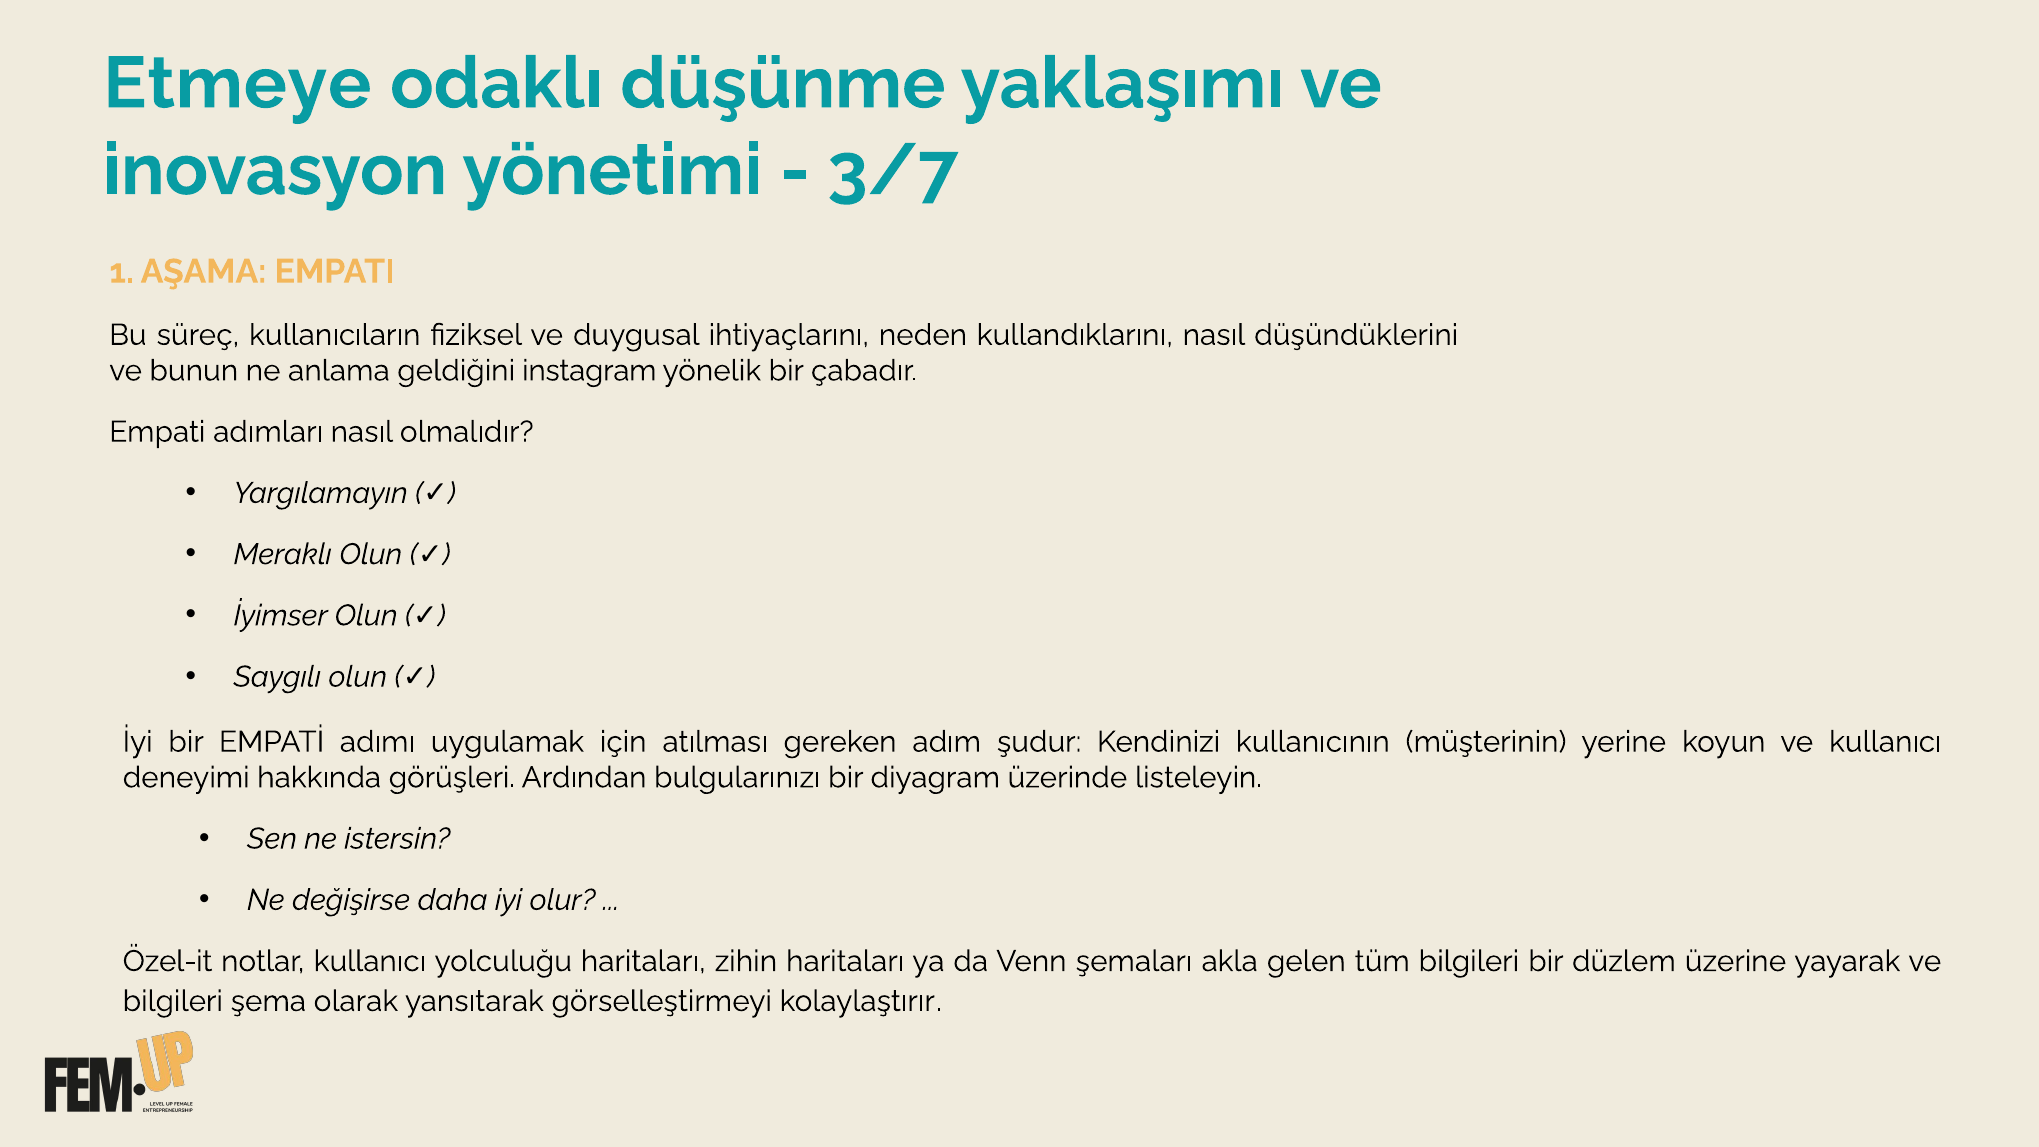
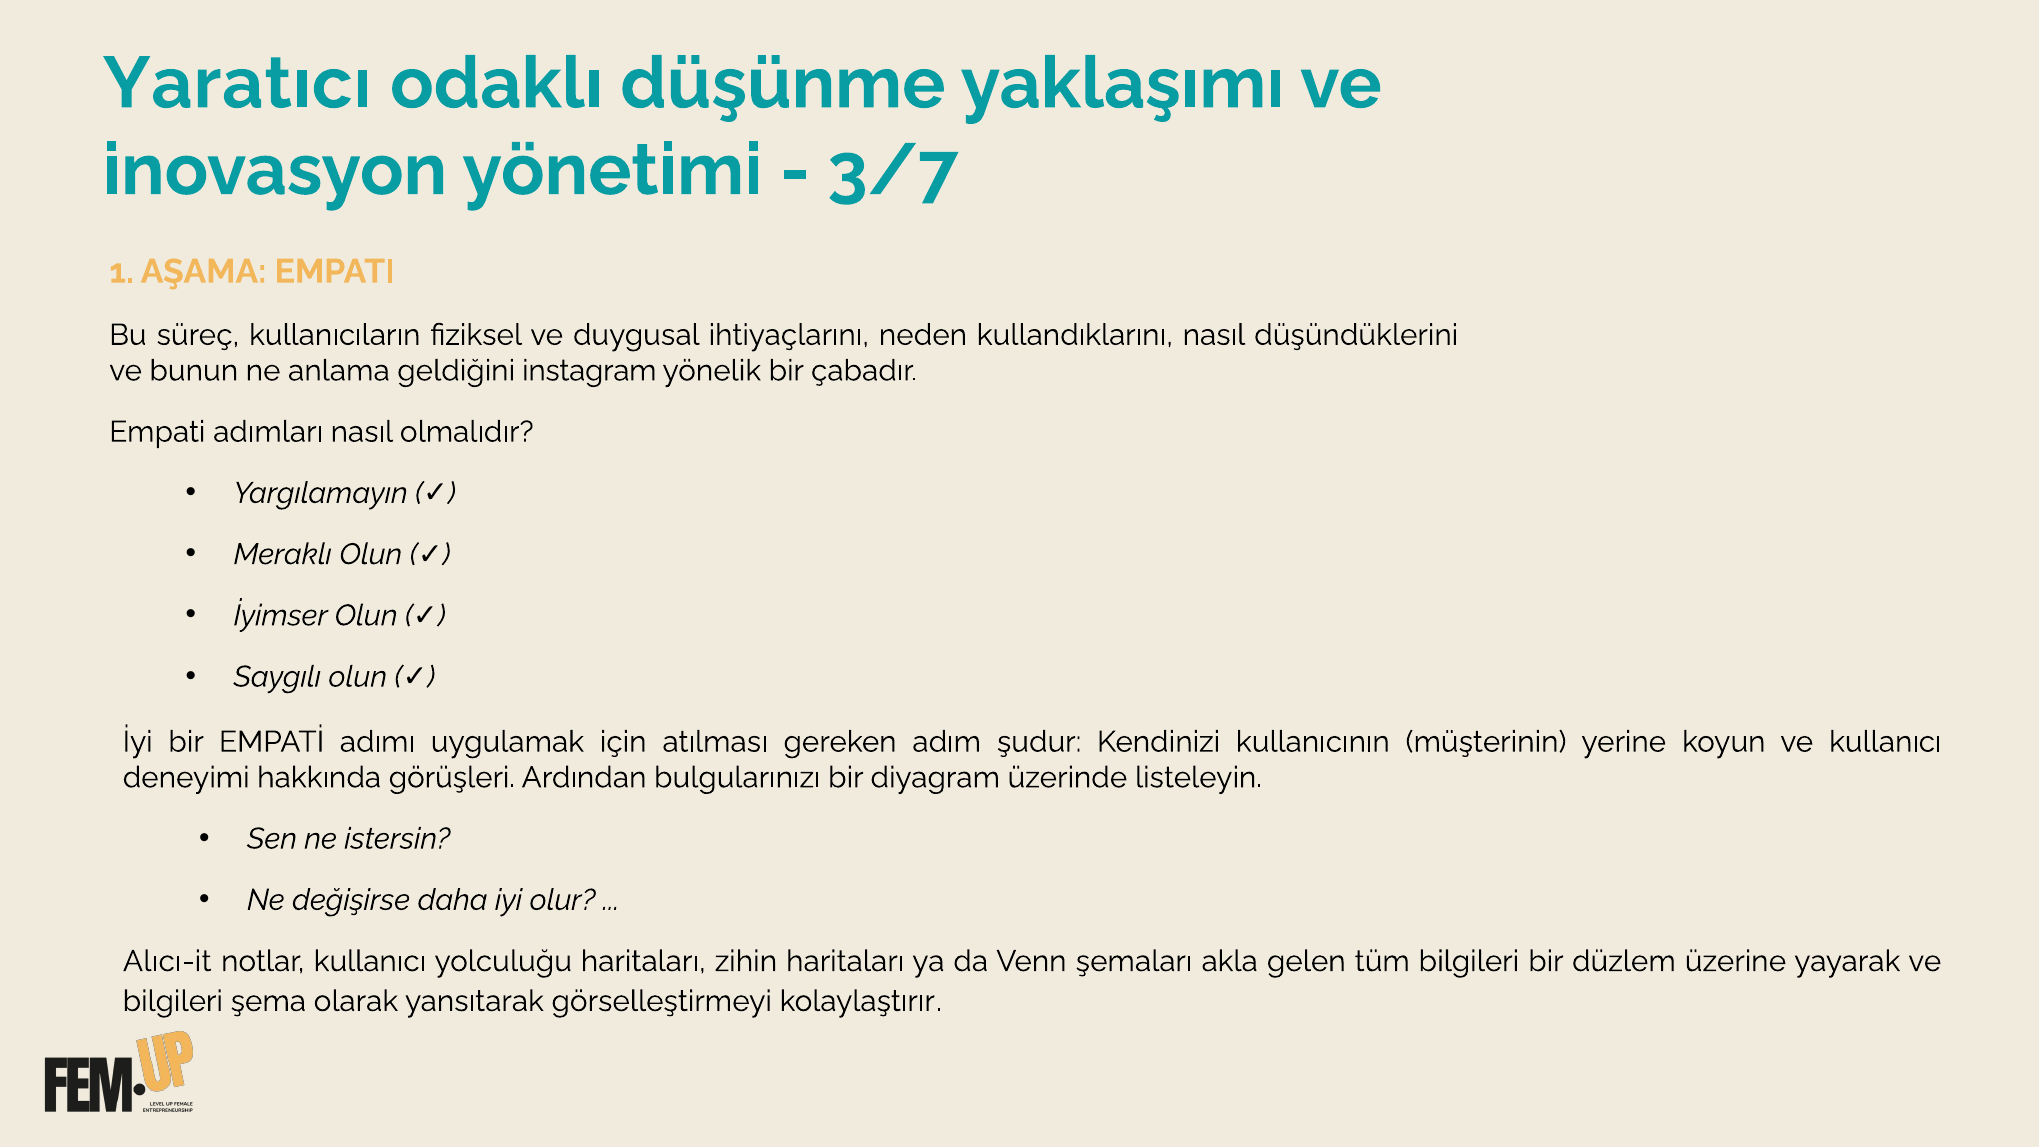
Etmeye: Etmeye -> Yaratıcı
Özel-it: Özel-it -> Alıcı-it
